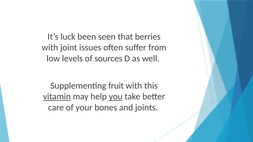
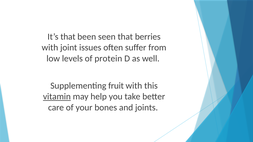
It’s luck: luck -> that
sources: sources -> protein
you underline: present -> none
